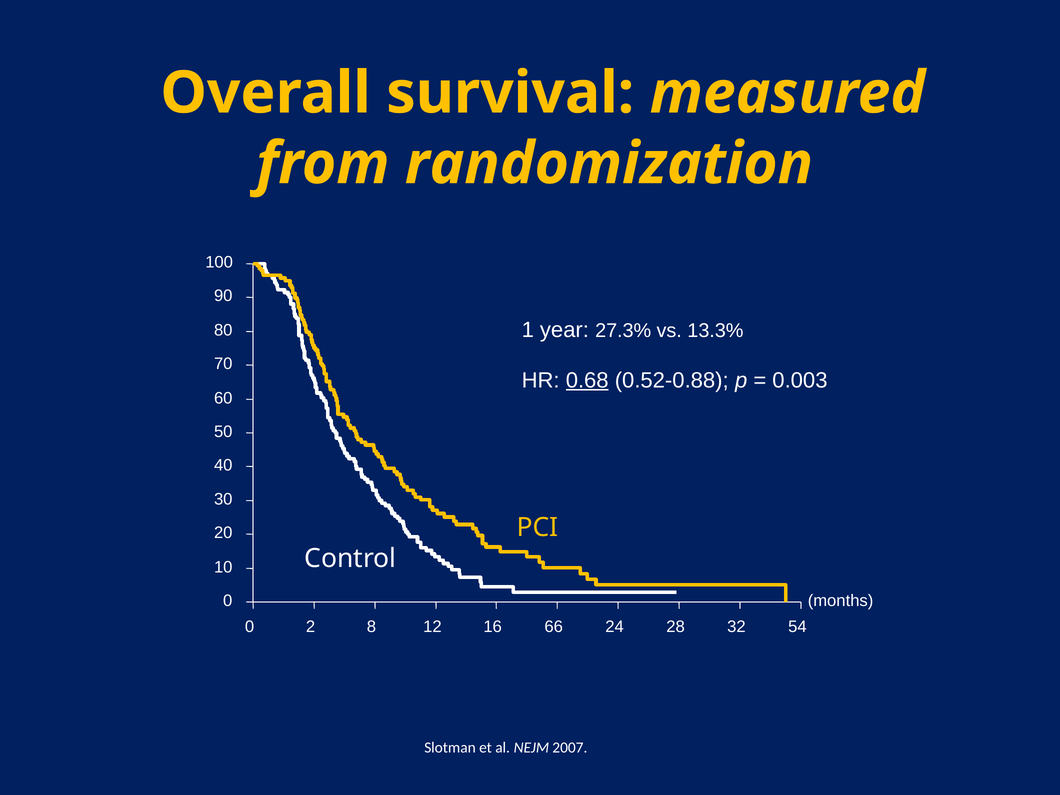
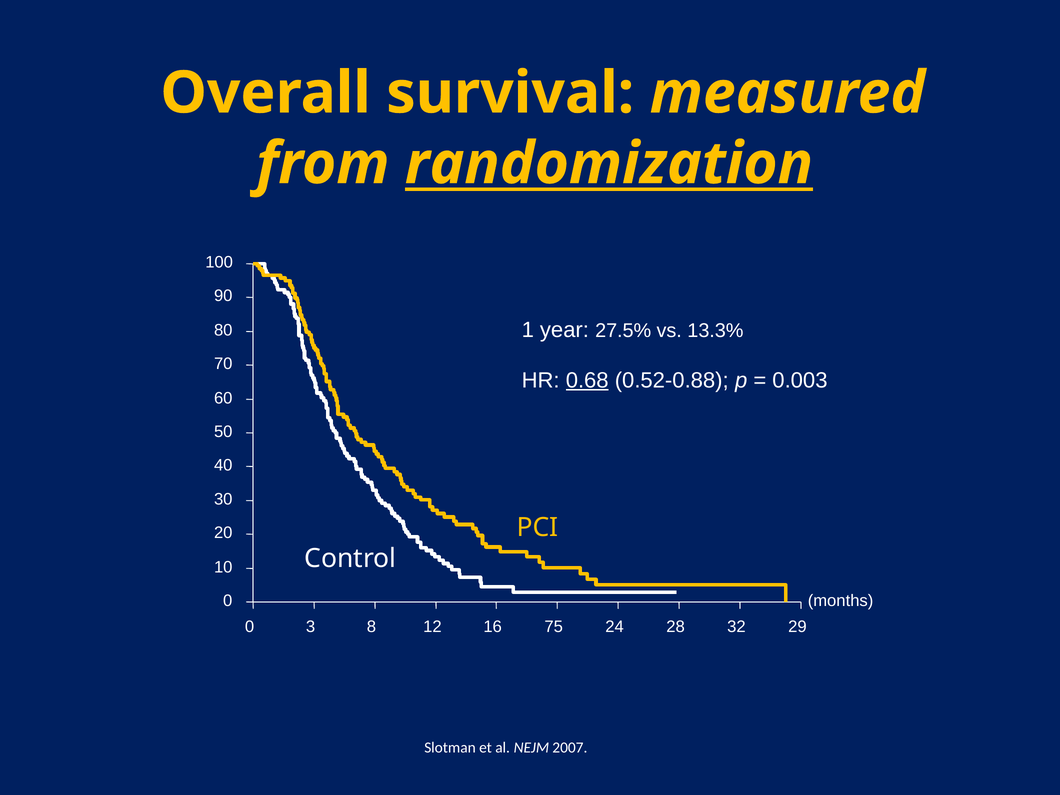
randomization underline: none -> present
27.3%: 27.3% -> 27.5%
2: 2 -> 3
66: 66 -> 75
54: 54 -> 29
